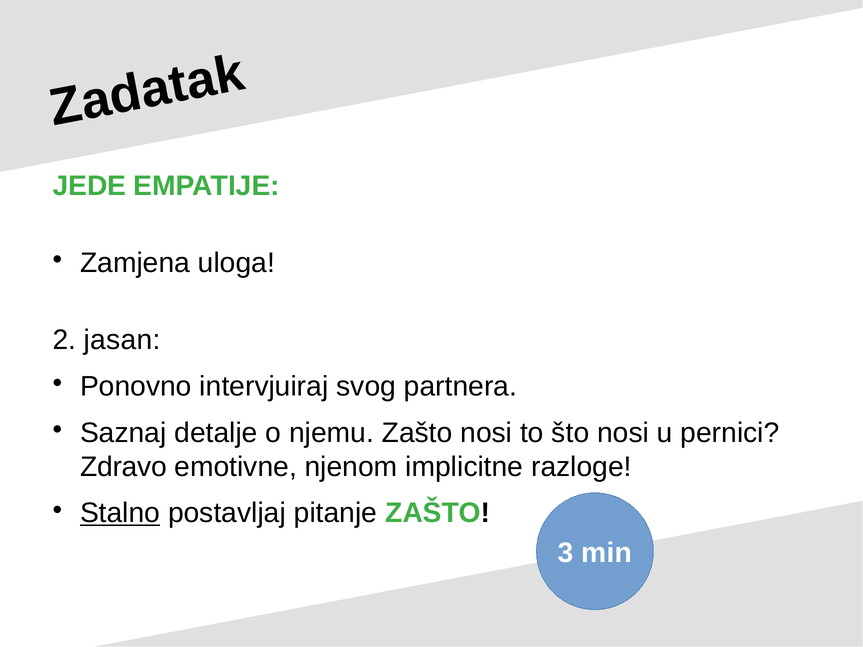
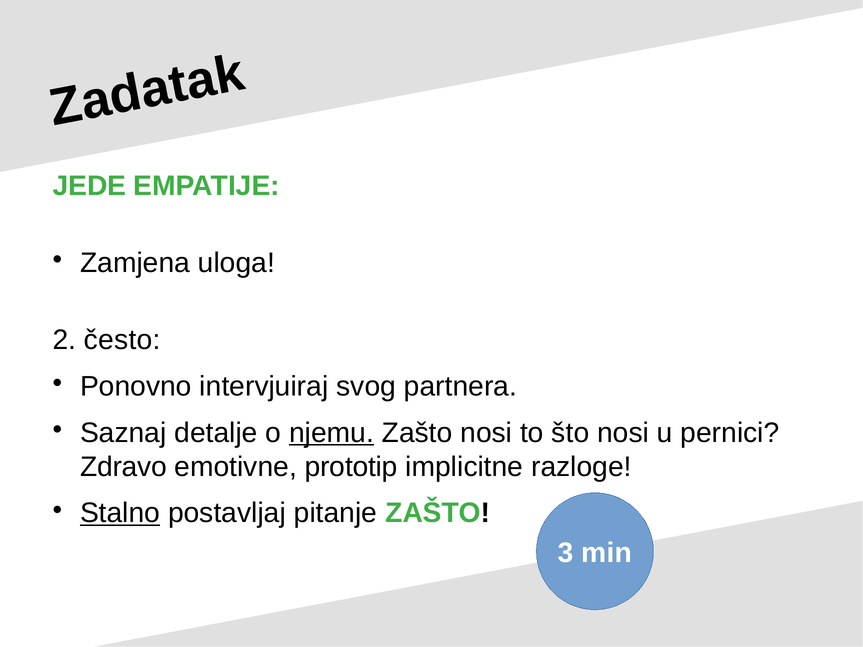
jasan: jasan -> često
njemu underline: none -> present
njenom: njenom -> prototip
